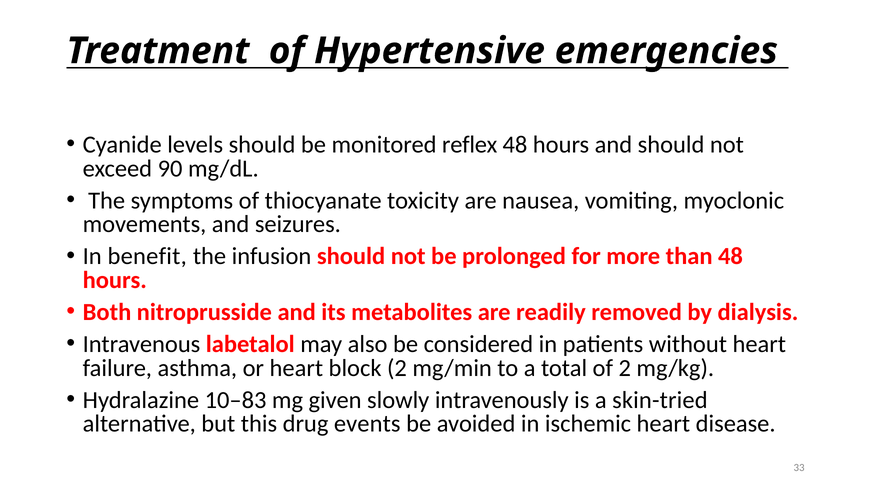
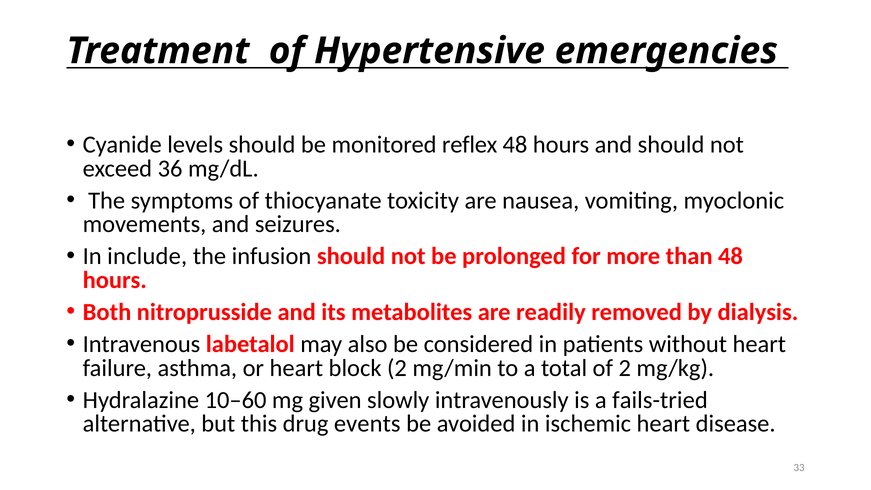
90: 90 -> 36
benefit: benefit -> include
10–83: 10–83 -> 10–60
skin-tried: skin-tried -> fails-tried
